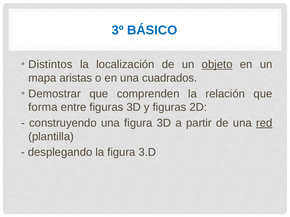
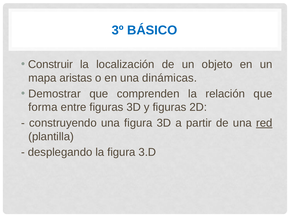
Distintos: Distintos -> Construir
objeto underline: present -> none
cuadrados: cuadrados -> dinámicas
